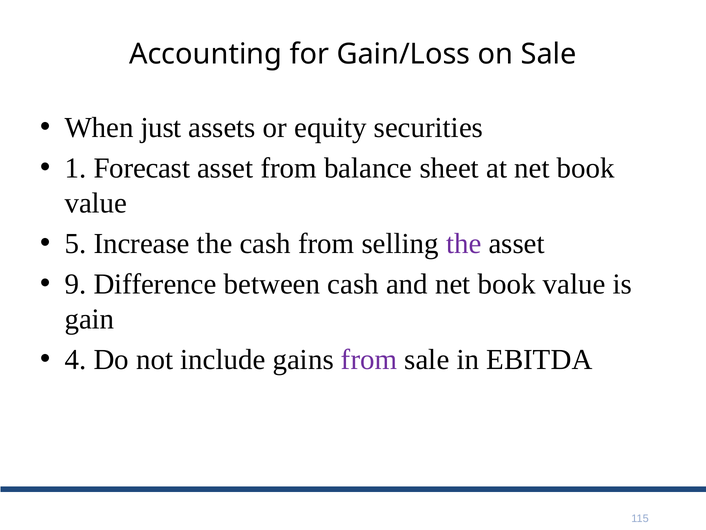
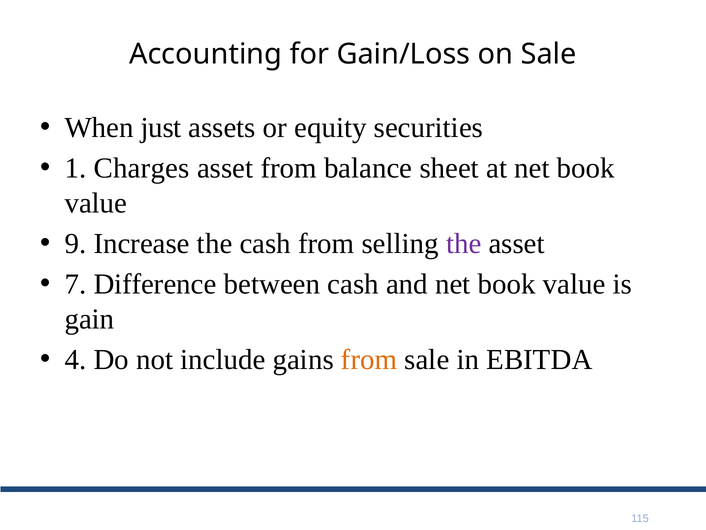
Forecast: Forecast -> Charges
5: 5 -> 9
9: 9 -> 7
from at (369, 359) colour: purple -> orange
